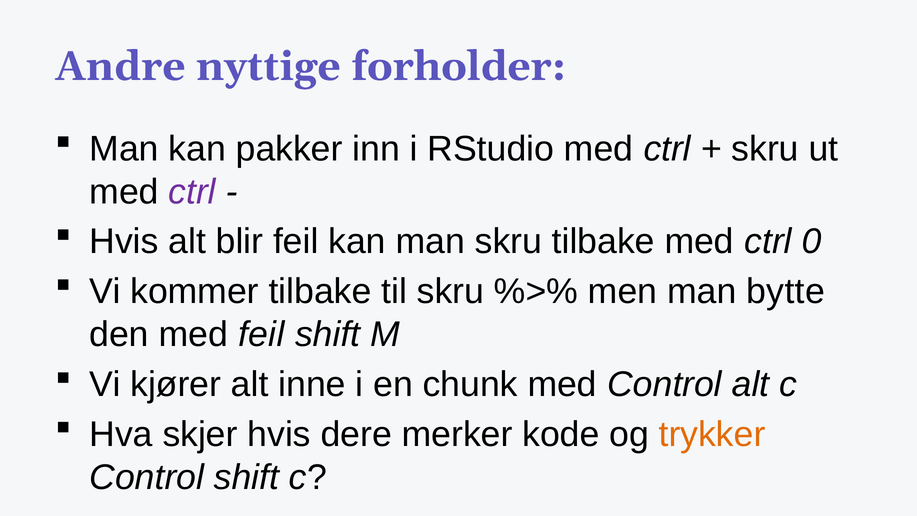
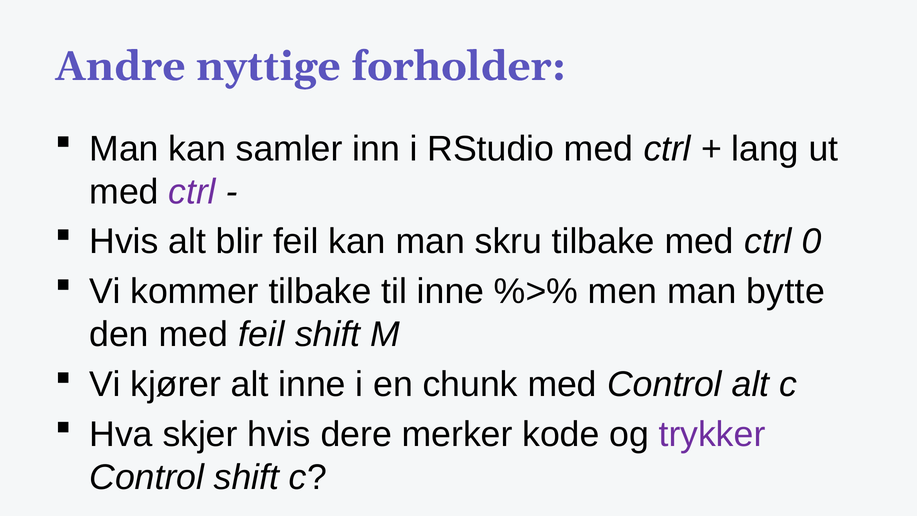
pakker: pakker -> samler
skru at (765, 149): skru -> lang
til skru: skru -> inne
trykker colour: orange -> purple
